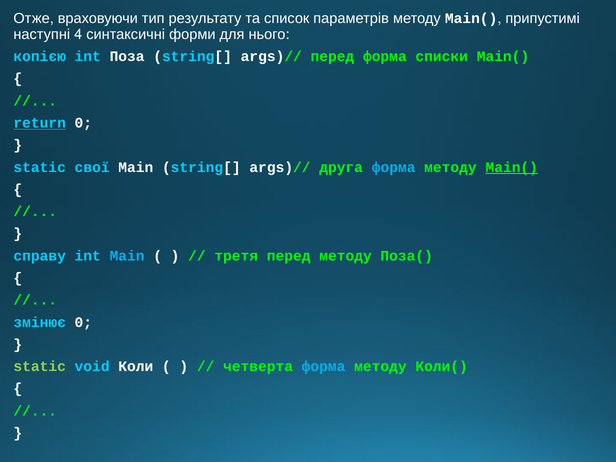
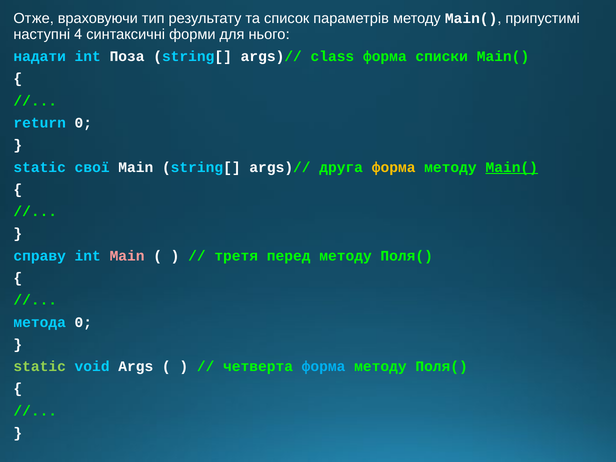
копією: копією -> надати
args)// перед: перед -> class
return underline: present -> none
форма at (394, 167) colour: light blue -> yellow
Main at (127, 256) colour: light blue -> pink
Поза( at (407, 256): Поза( -> Поля(
змінює: змінює -> метода
Коли: Коли -> Args
Коли( at (442, 366): Коли( -> Поля(
